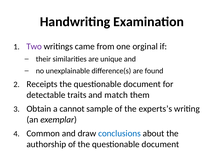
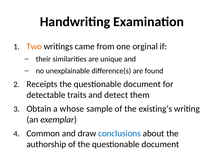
Two colour: purple -> orange
match: match -> detect
cannot: cannot -> whose
experts’s: experts’s -> existing’s
